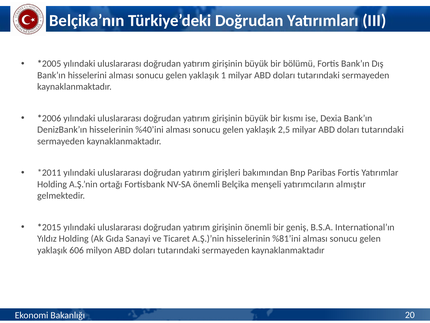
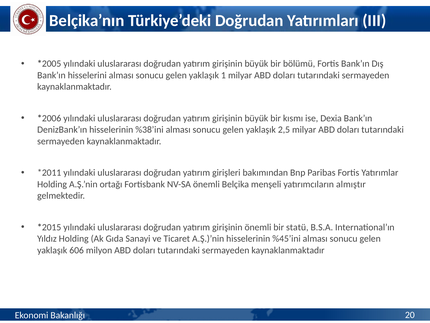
%40’ini: %40’ini -> %38’ini
geniş: geniş -> statü
%81’ini: %81’ini -> %45’ini
